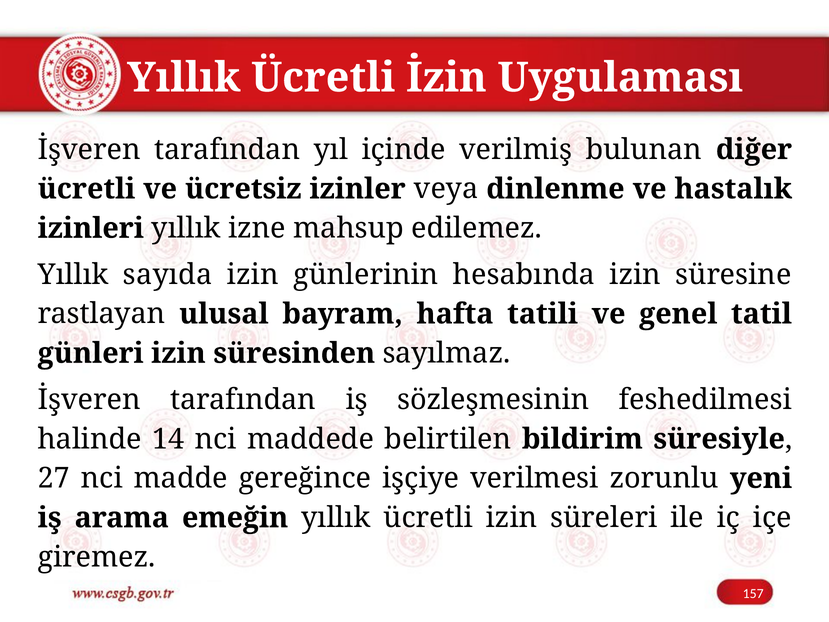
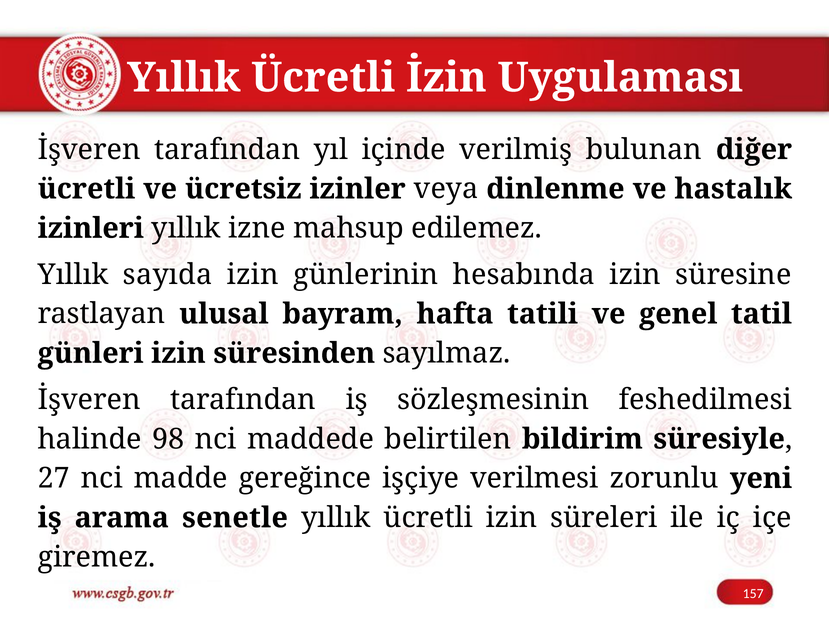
14: 14 -> 98
emeğin: emeğin -> senetle
